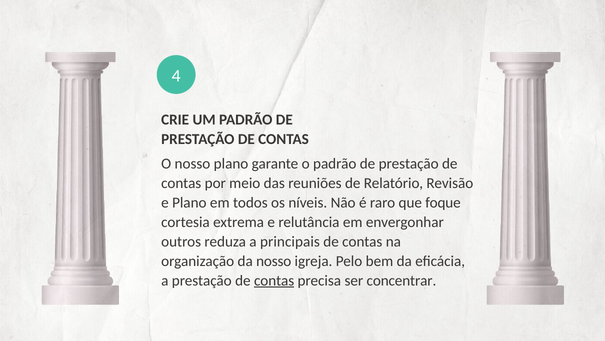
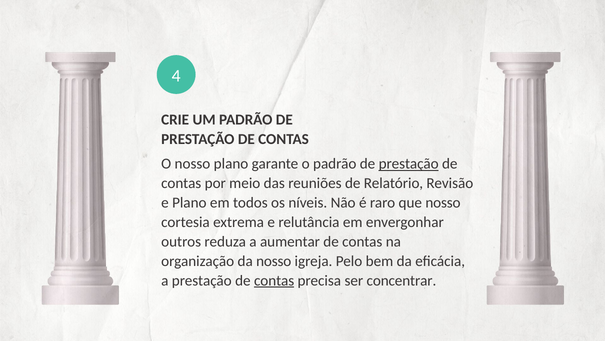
prestação at (409, 164) underline: none -> present
que foque: foque -> nosso
principais: principais -> aumentar
